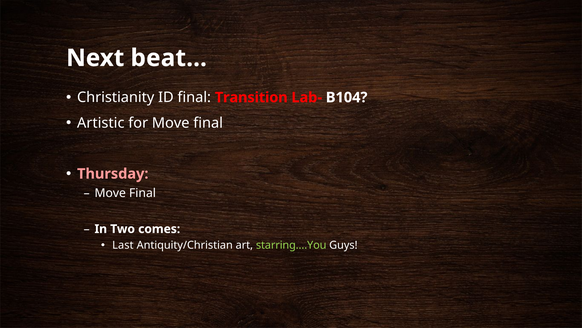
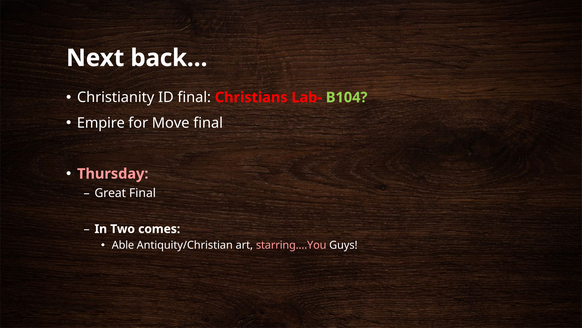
beat…: beat… -> back…
Transition: Transition -> Christians
B104 colour: white -> light green
Artistic: Artistic -> Empire
Move at (110, 193): Move -> Great
Last: Last -> Able
starring….You colour: light green -> pink
